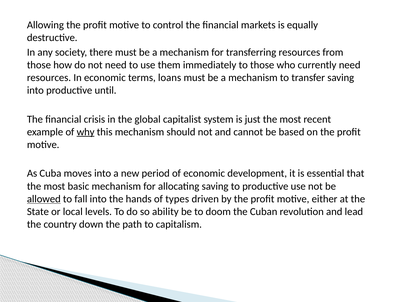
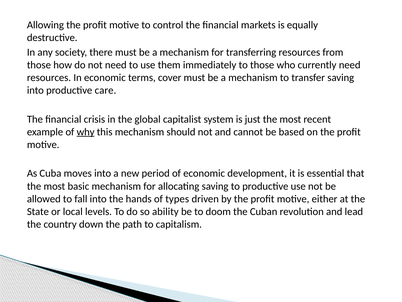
loans: loans -> cover
until: until -> care
allowed underline: present -> none
